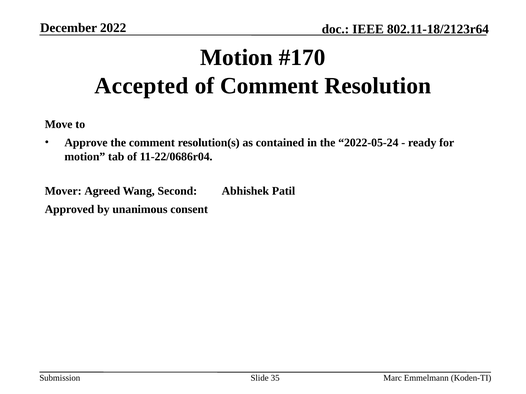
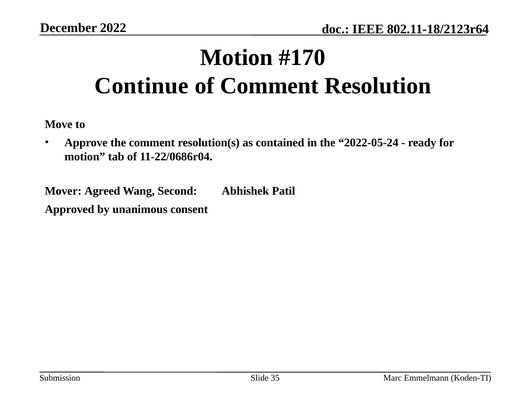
Accepted: Accepted -> Continue
